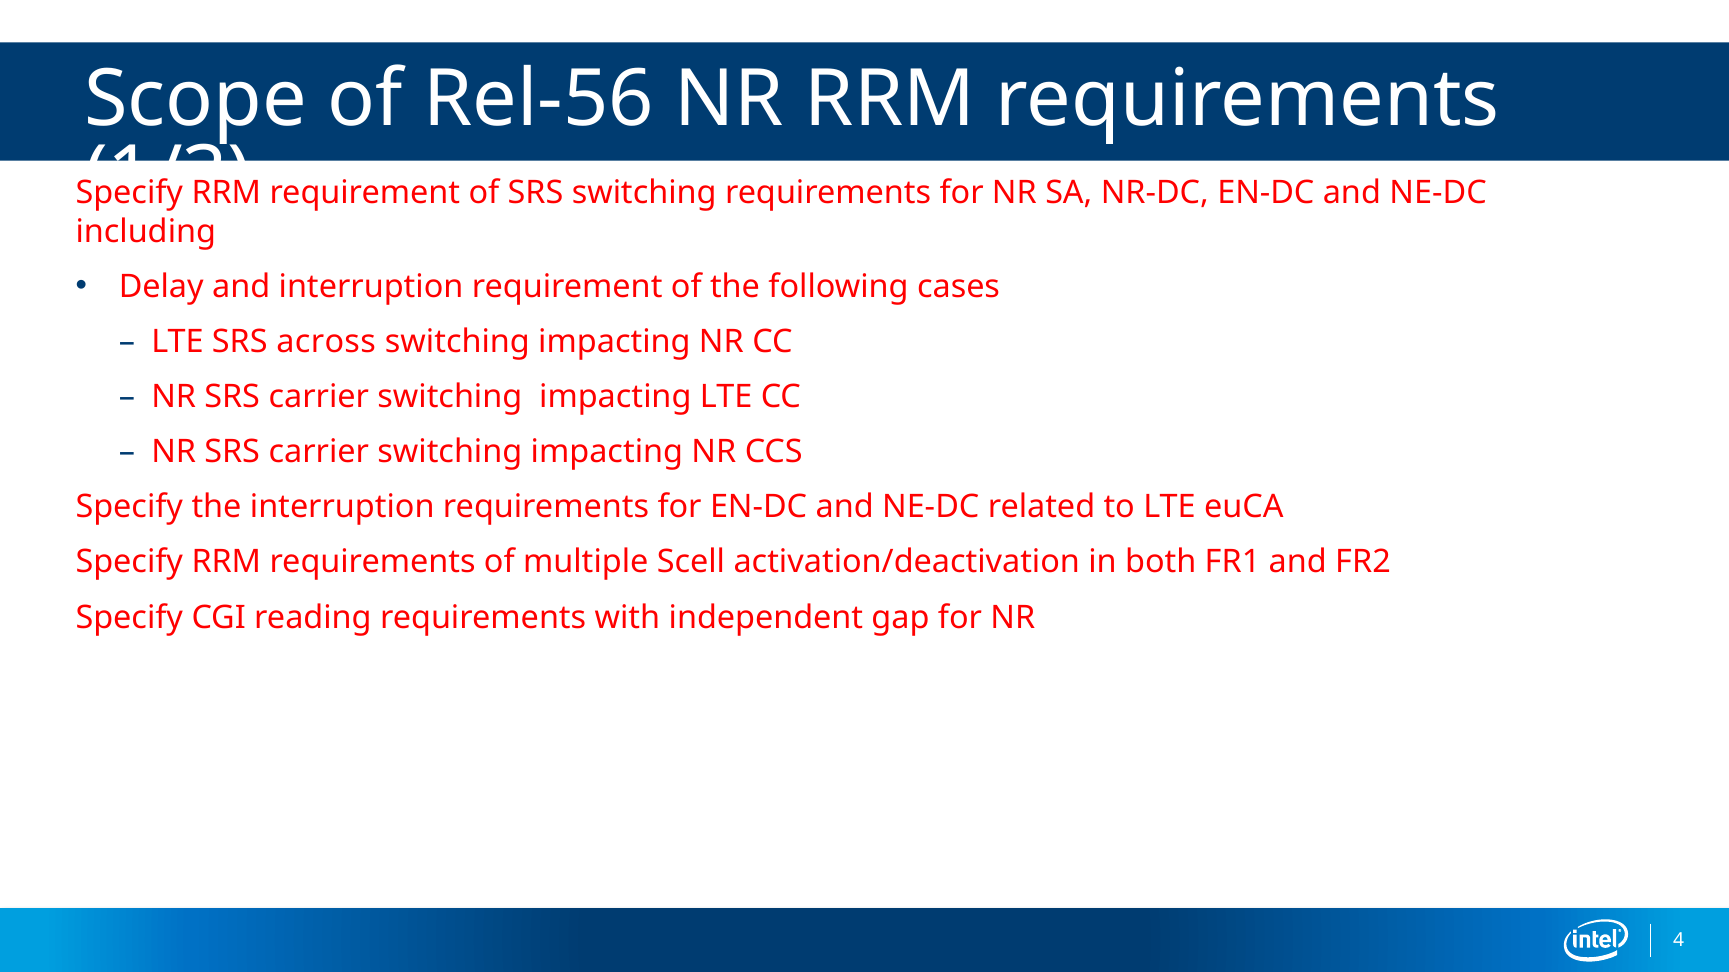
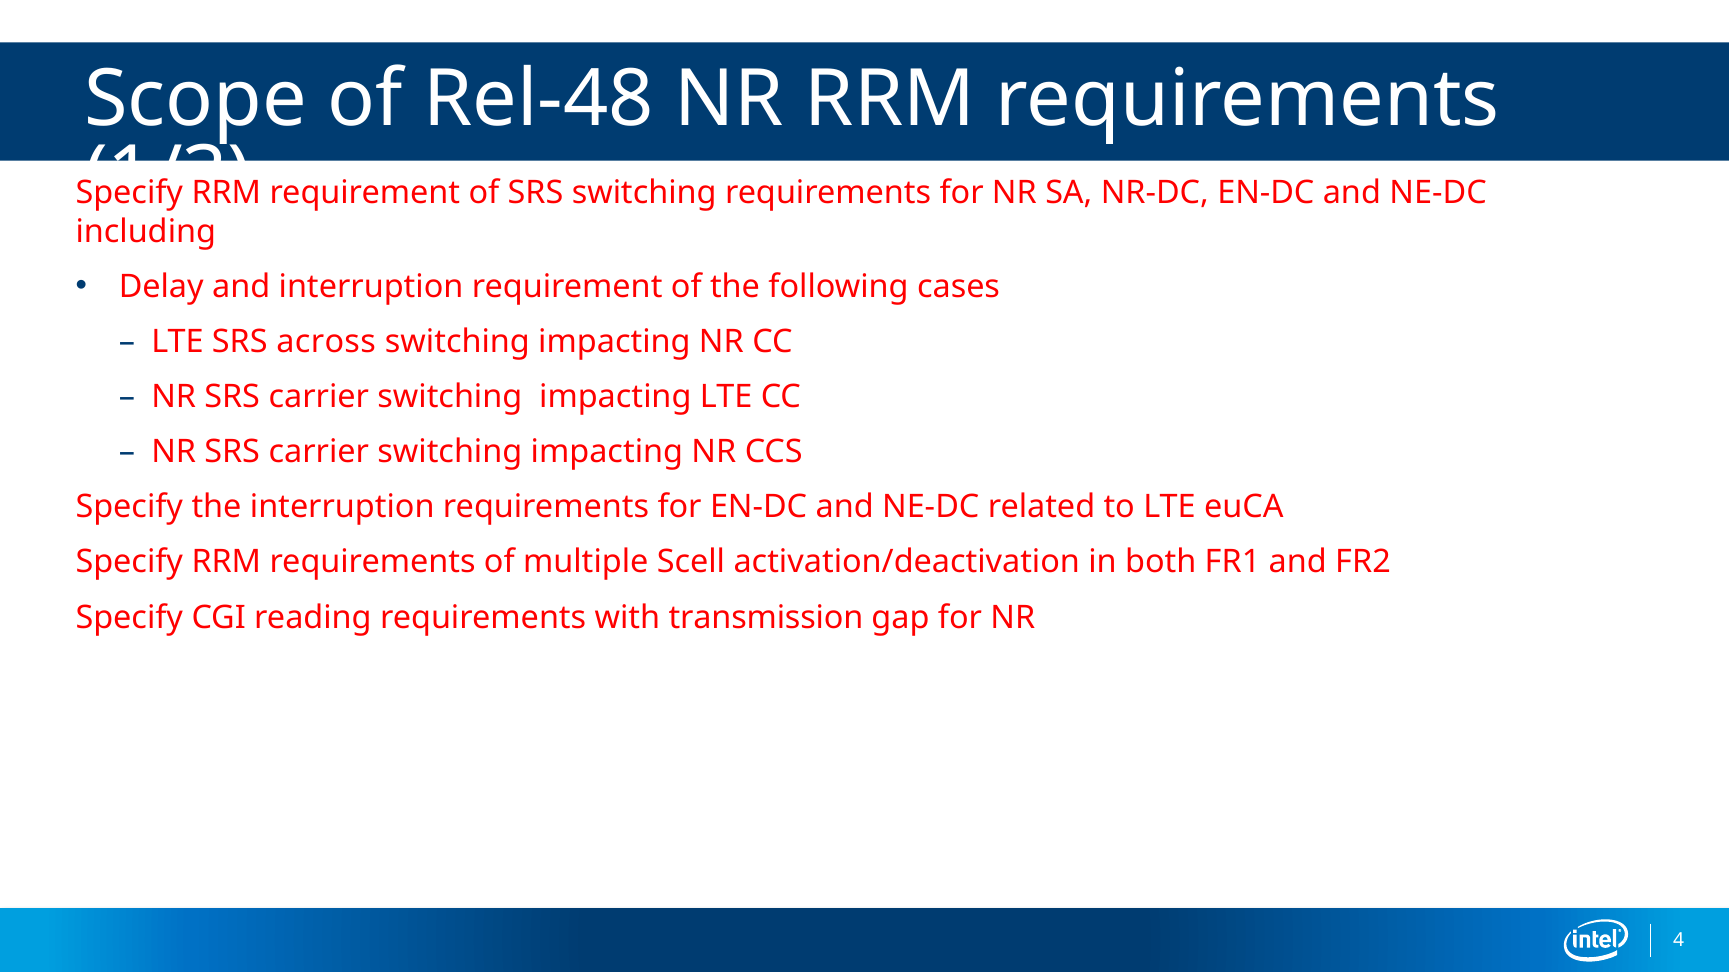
Rel-56: Rel-56 -> Rel-48
independent: independent -> transmission
